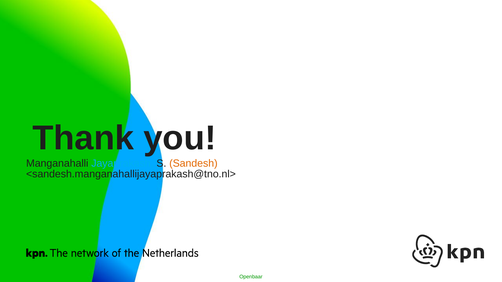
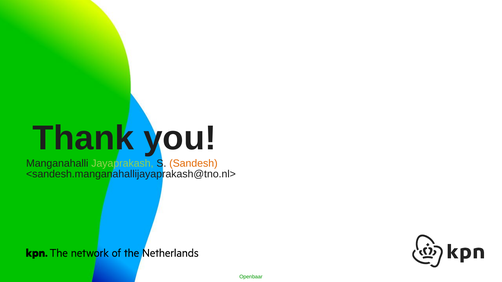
Jayaprakash colour: light blue -> light green
